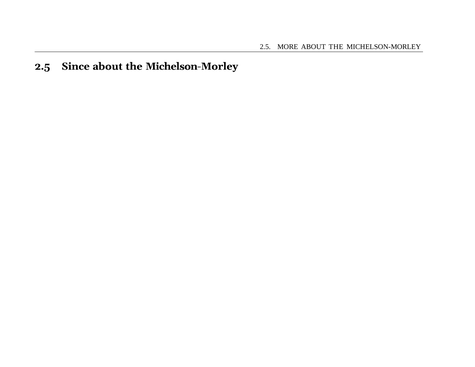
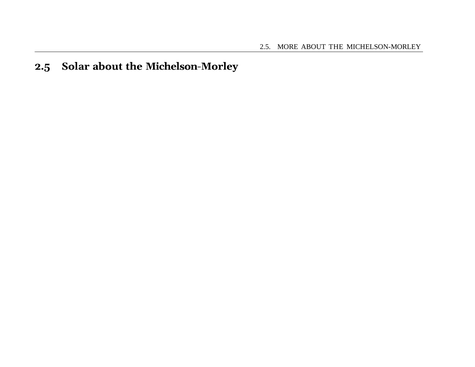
Since: Since -> Solar
